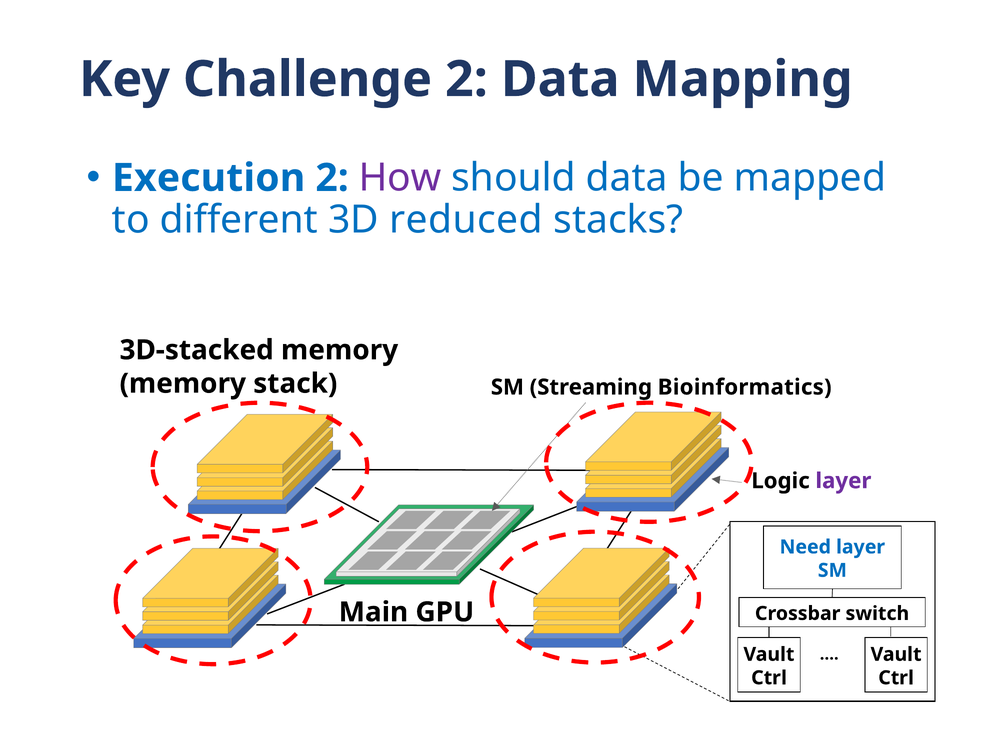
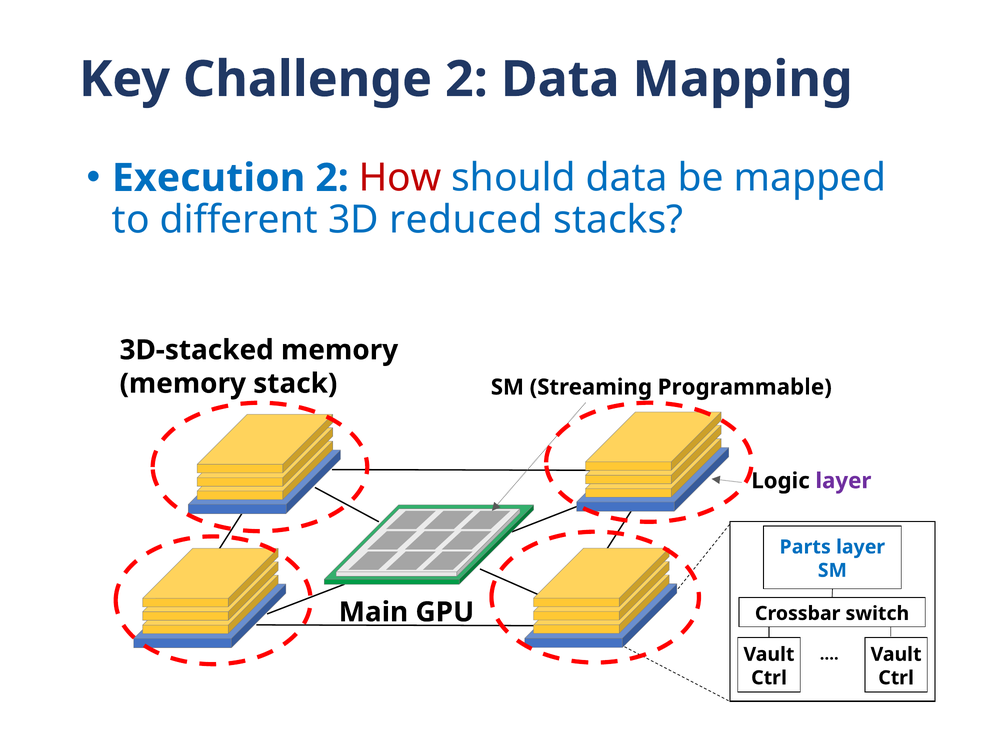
How colour: purple -> red
Bioinformatics: Bioinformatics -> Programmable
Need: Need -> Parts
